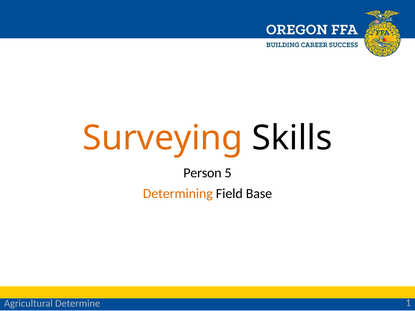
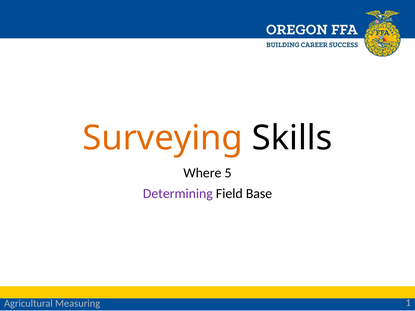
Person: Person -> Where
Determining colour: orange -> purple
Determine: Determine -> Measuring
